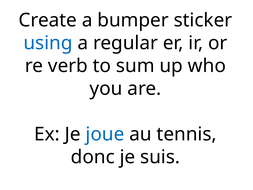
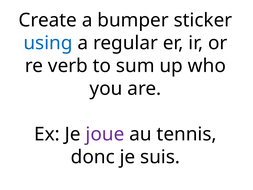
joue colour: blue -> purple
